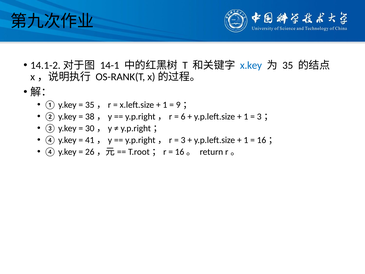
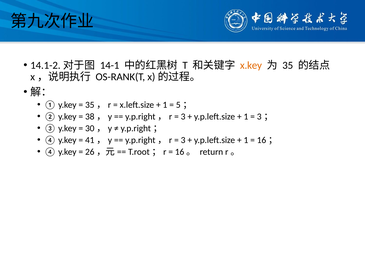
x.key colour: blue -> orange
9: 9 -> 5
6 at (183, 116): 6 -> 3
